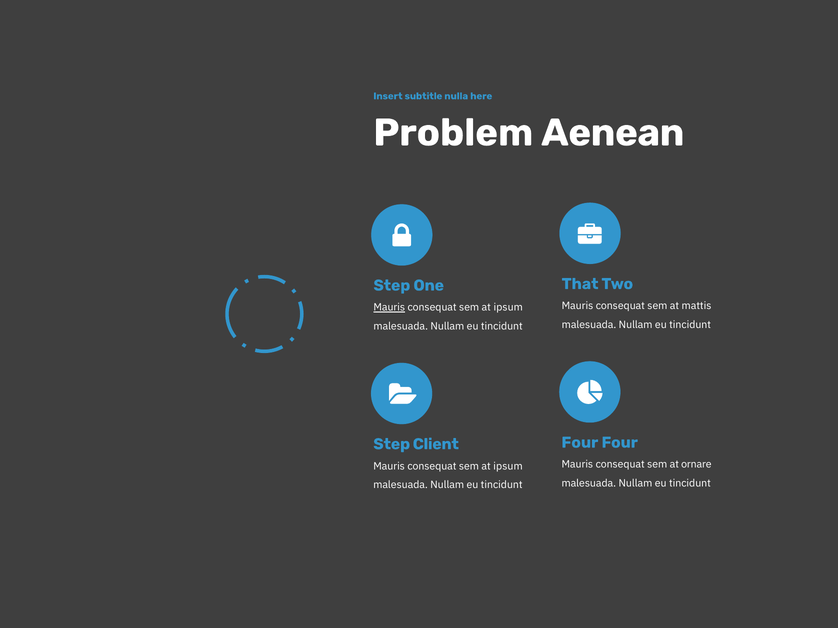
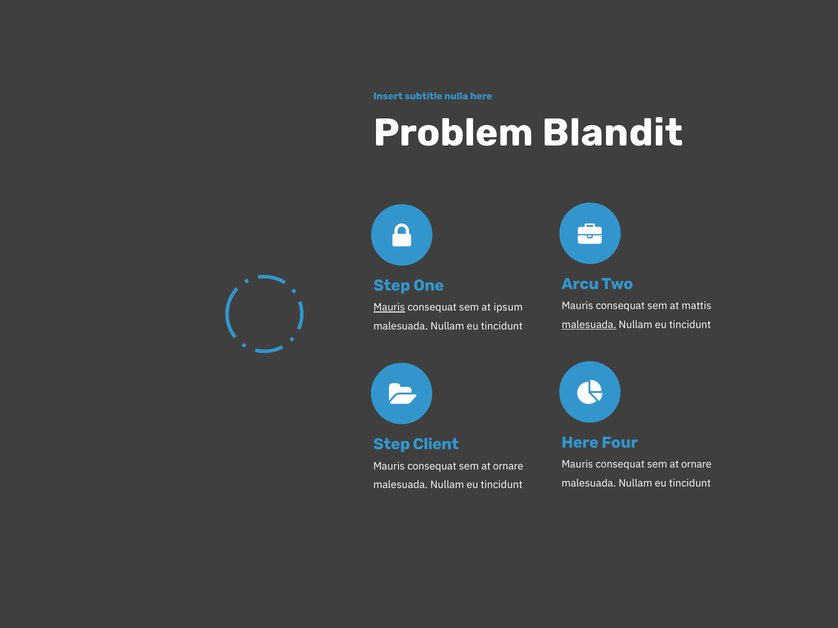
Aenean: Aenean -> Blandit
That: That -> Arcu
malesuada at (589, 325) underline: none -> present
Four at (580, 443): Four -> Here
ipsum at (508, 466): ipsum -> ornare
